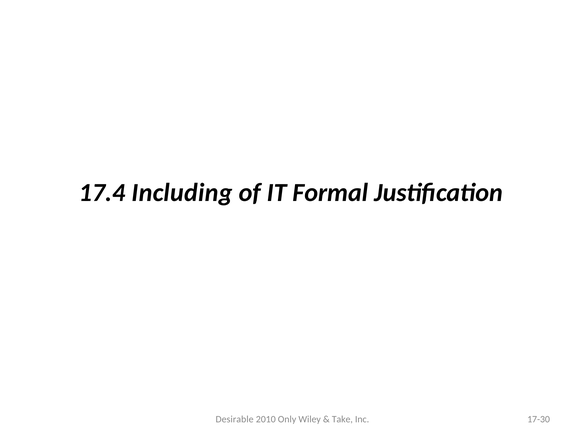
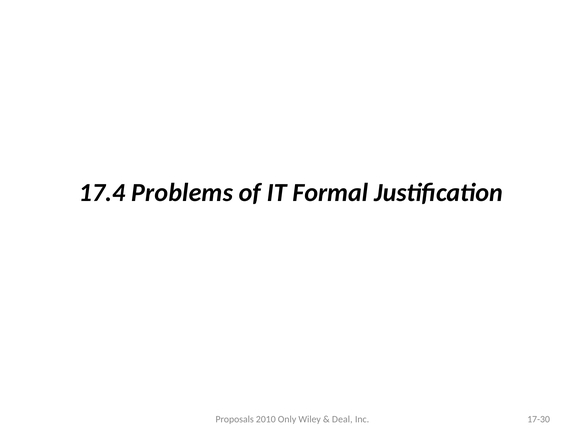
Including: Including -> Problems
Desirable: Desirable -> Proposals
Take: Take -> Deal
